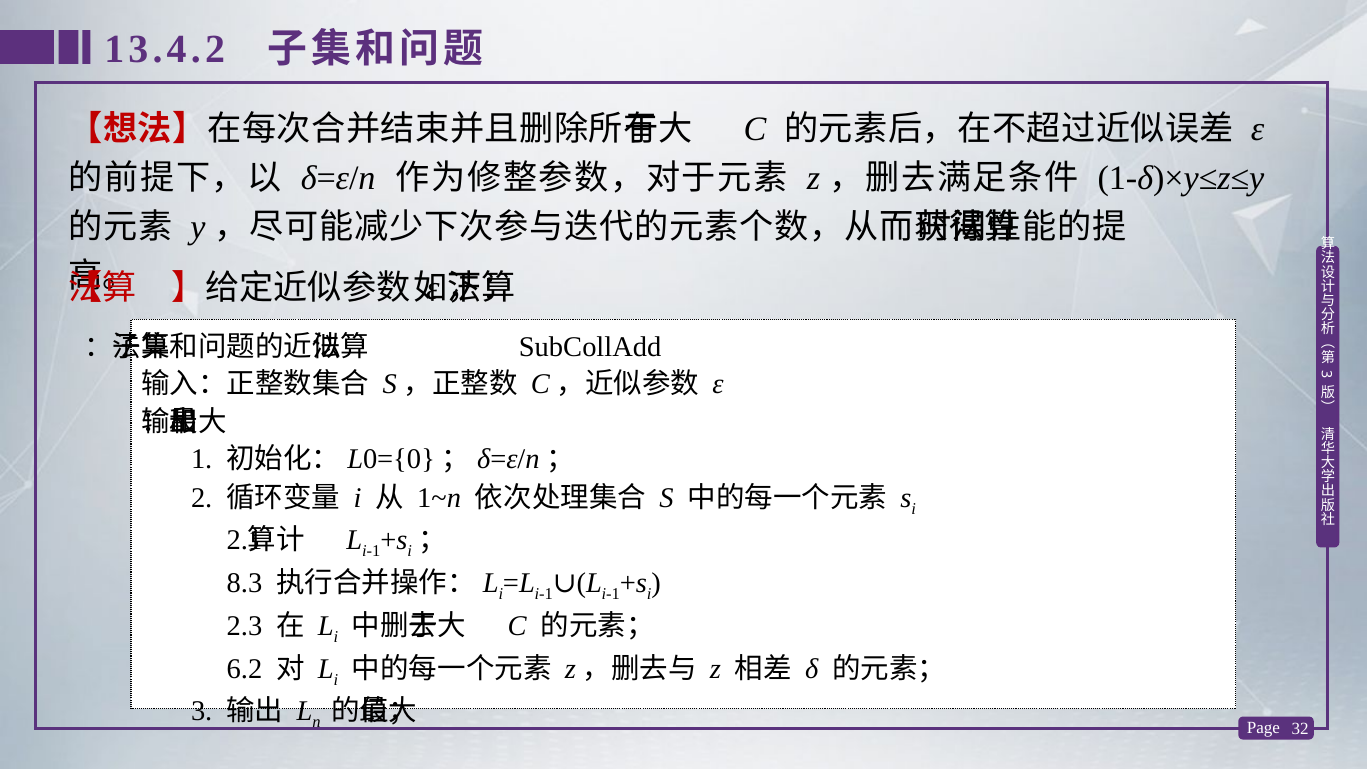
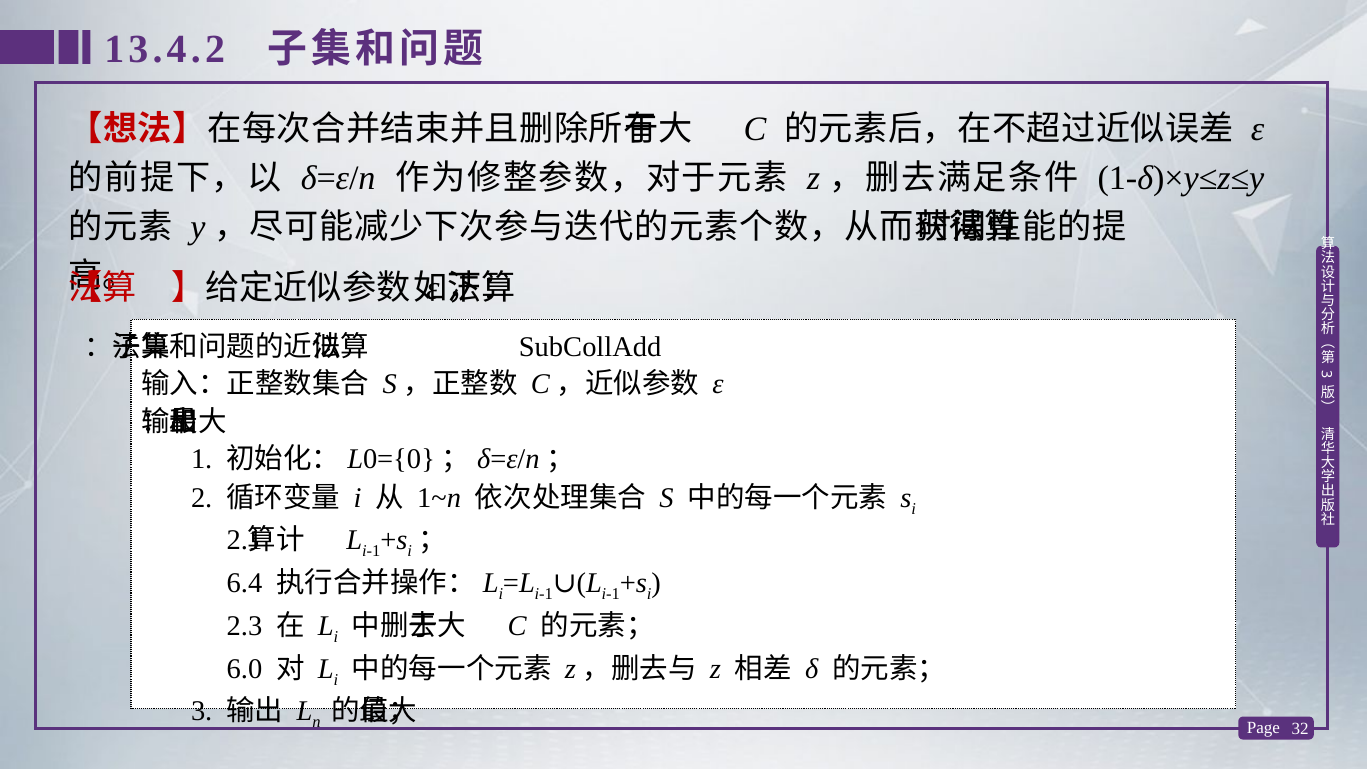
8.3: 8.3 -> 6.4
6.2: 6.2 -> 6.0
